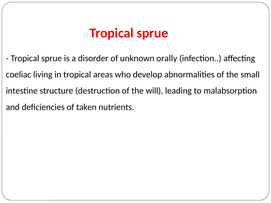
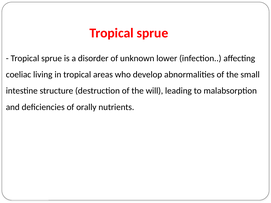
orally: orally -> lower
taken: taken -> orally
